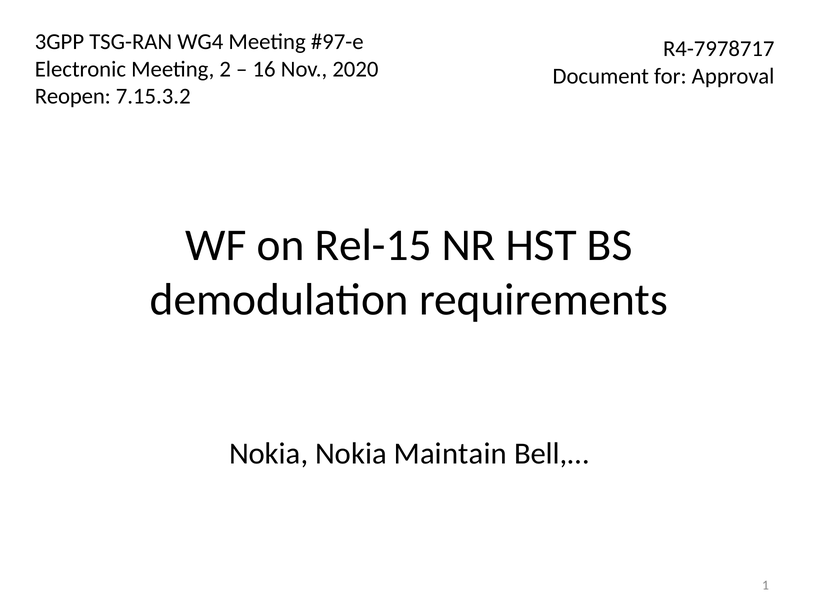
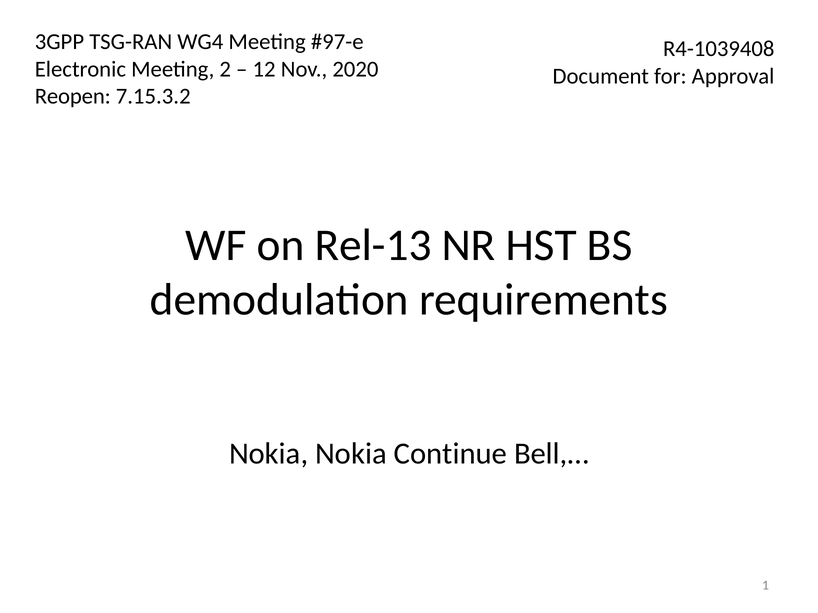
R4-7978717: R4-7978717 -> R4-1039408
16: 16 -> 12
Rel-15: Rel-15 -> Rel-13
Maintain: Maintain -> Continue
